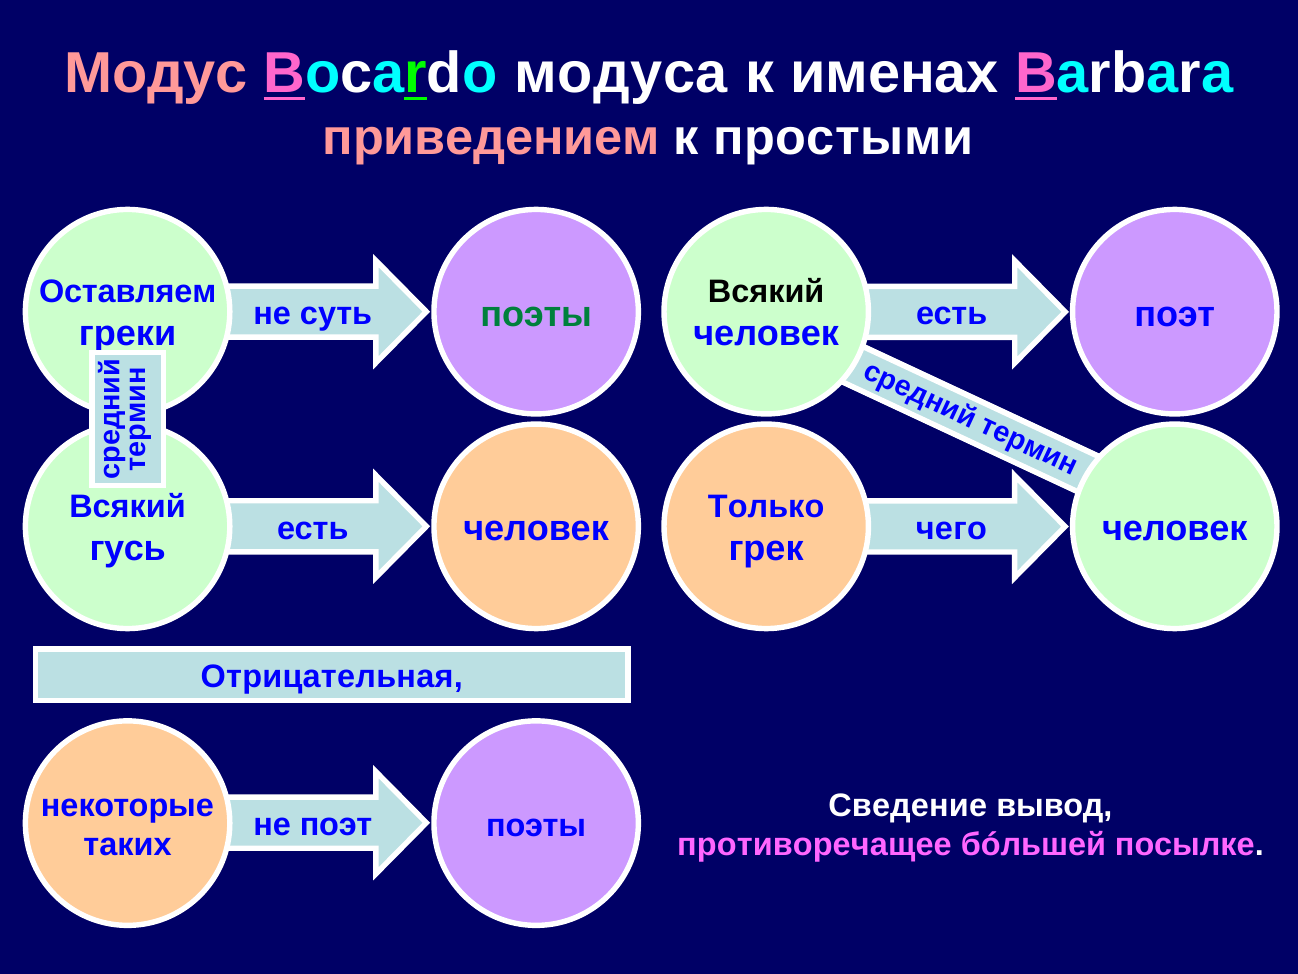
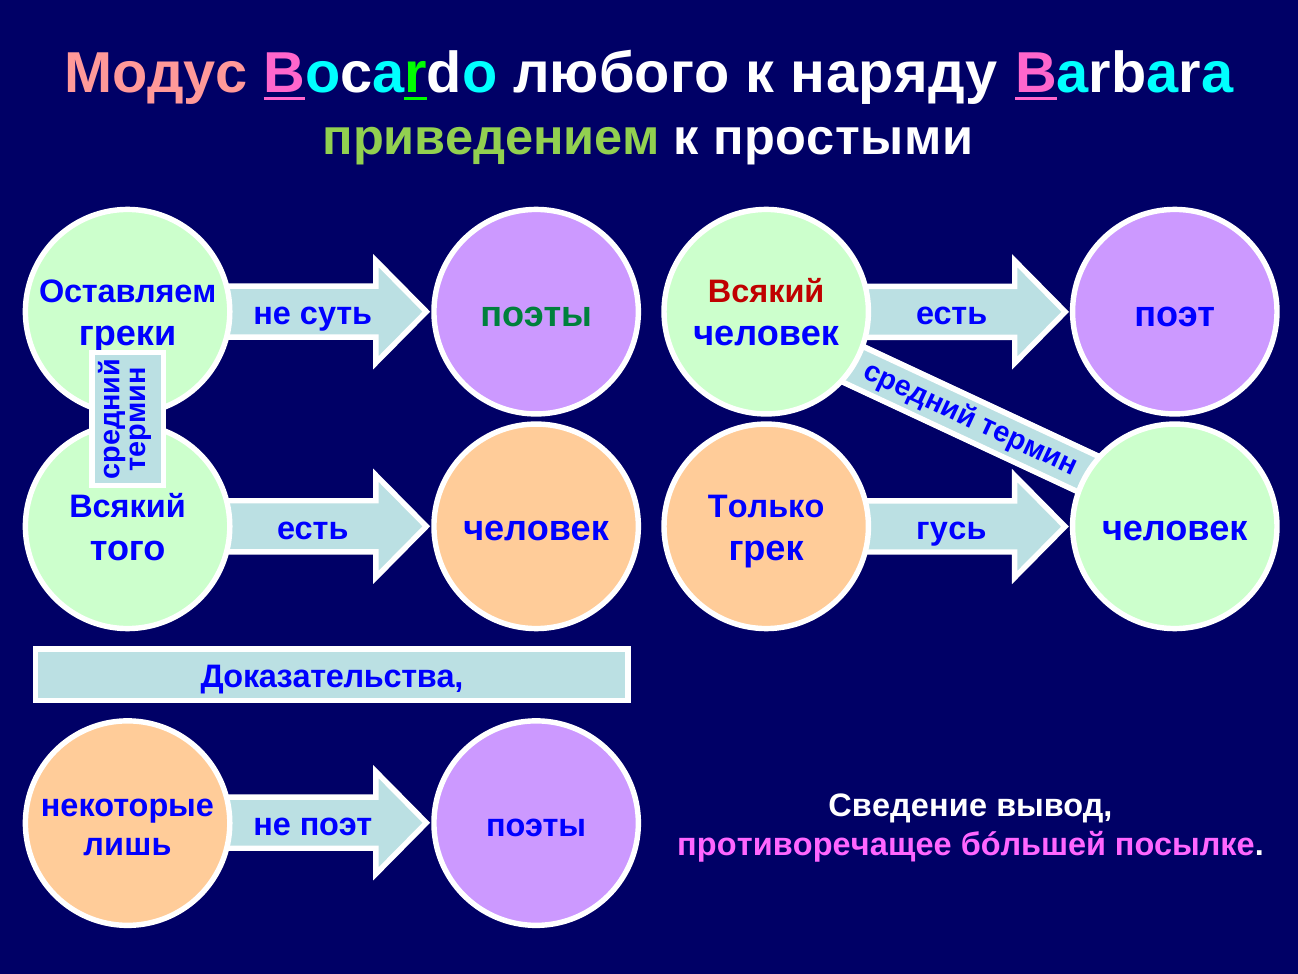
модуса: модуса -> любого
именах: именах -> наряду
приведением colour: pink -> light green
Всякий at (766, 292) colour: black -> red
чего: чего -> гусь
гусь: гусь -> того
Отрицательная: Отрицательная -> Доказательства
таких: таких -> лишь
